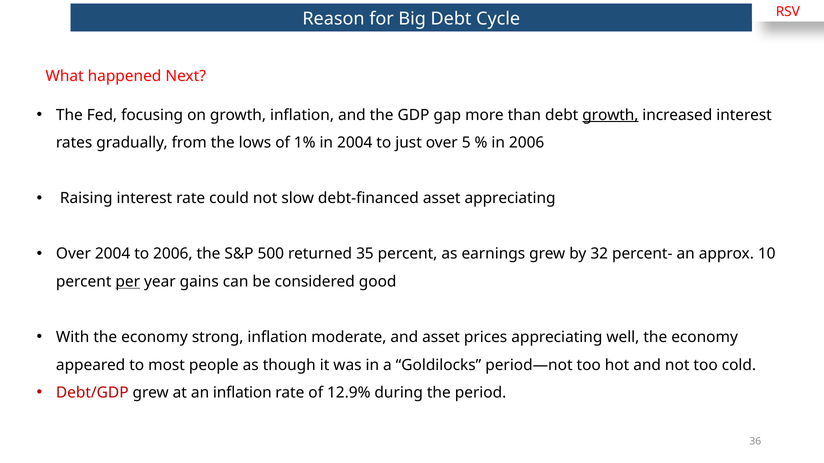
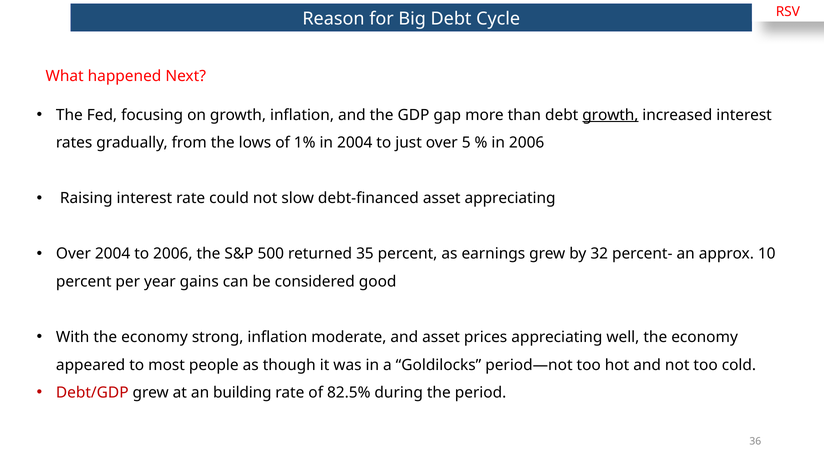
per underline: present -> none
an inflation: inflation -> building
12.9%: 12.9% -> 82.5%
